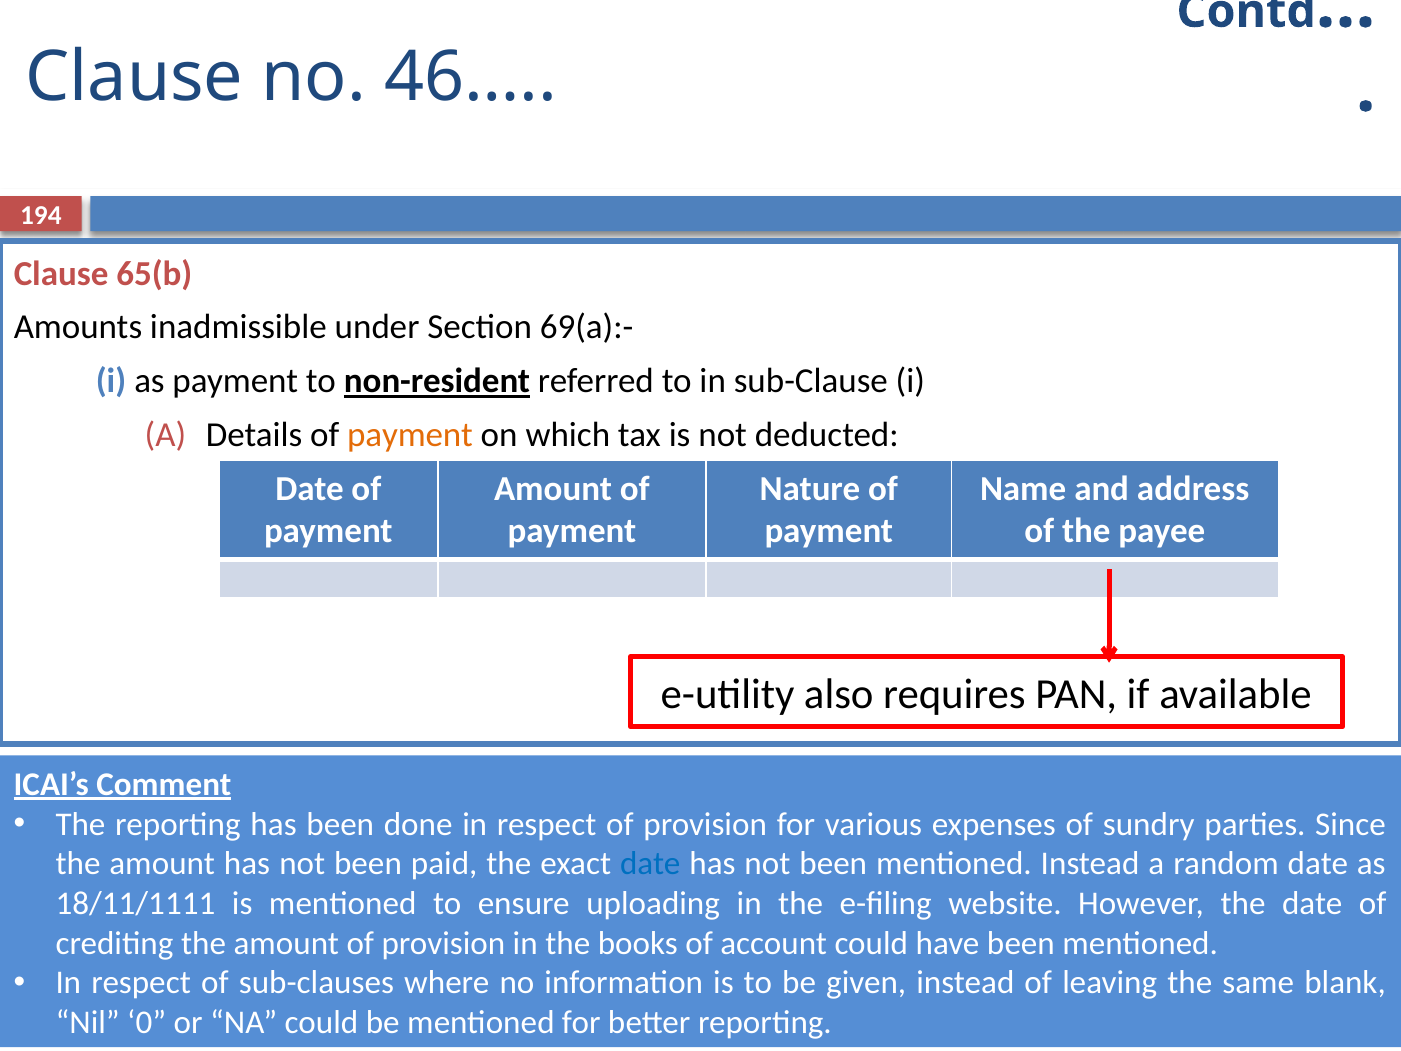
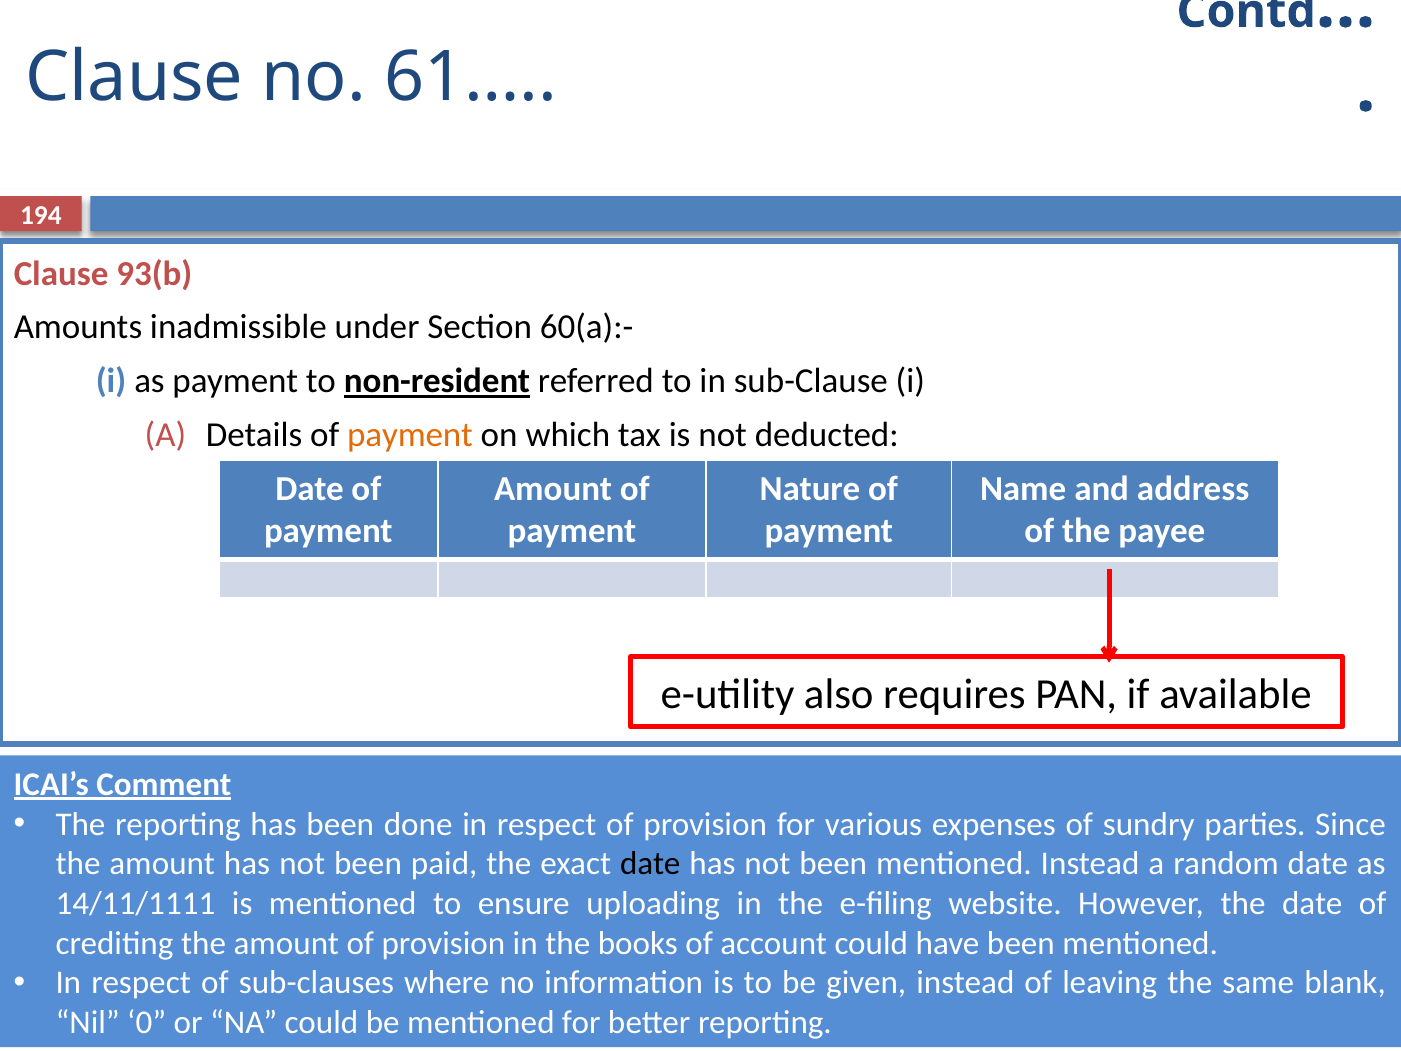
46…: 46… -> 61…
65(b: 65(b -> 93(b
69(a):-: 69(a):- -> 60(a):-
date at (650, 864) colour: blue -> black
18/11/1111: 18/11/1111 -> 14/11/1111
